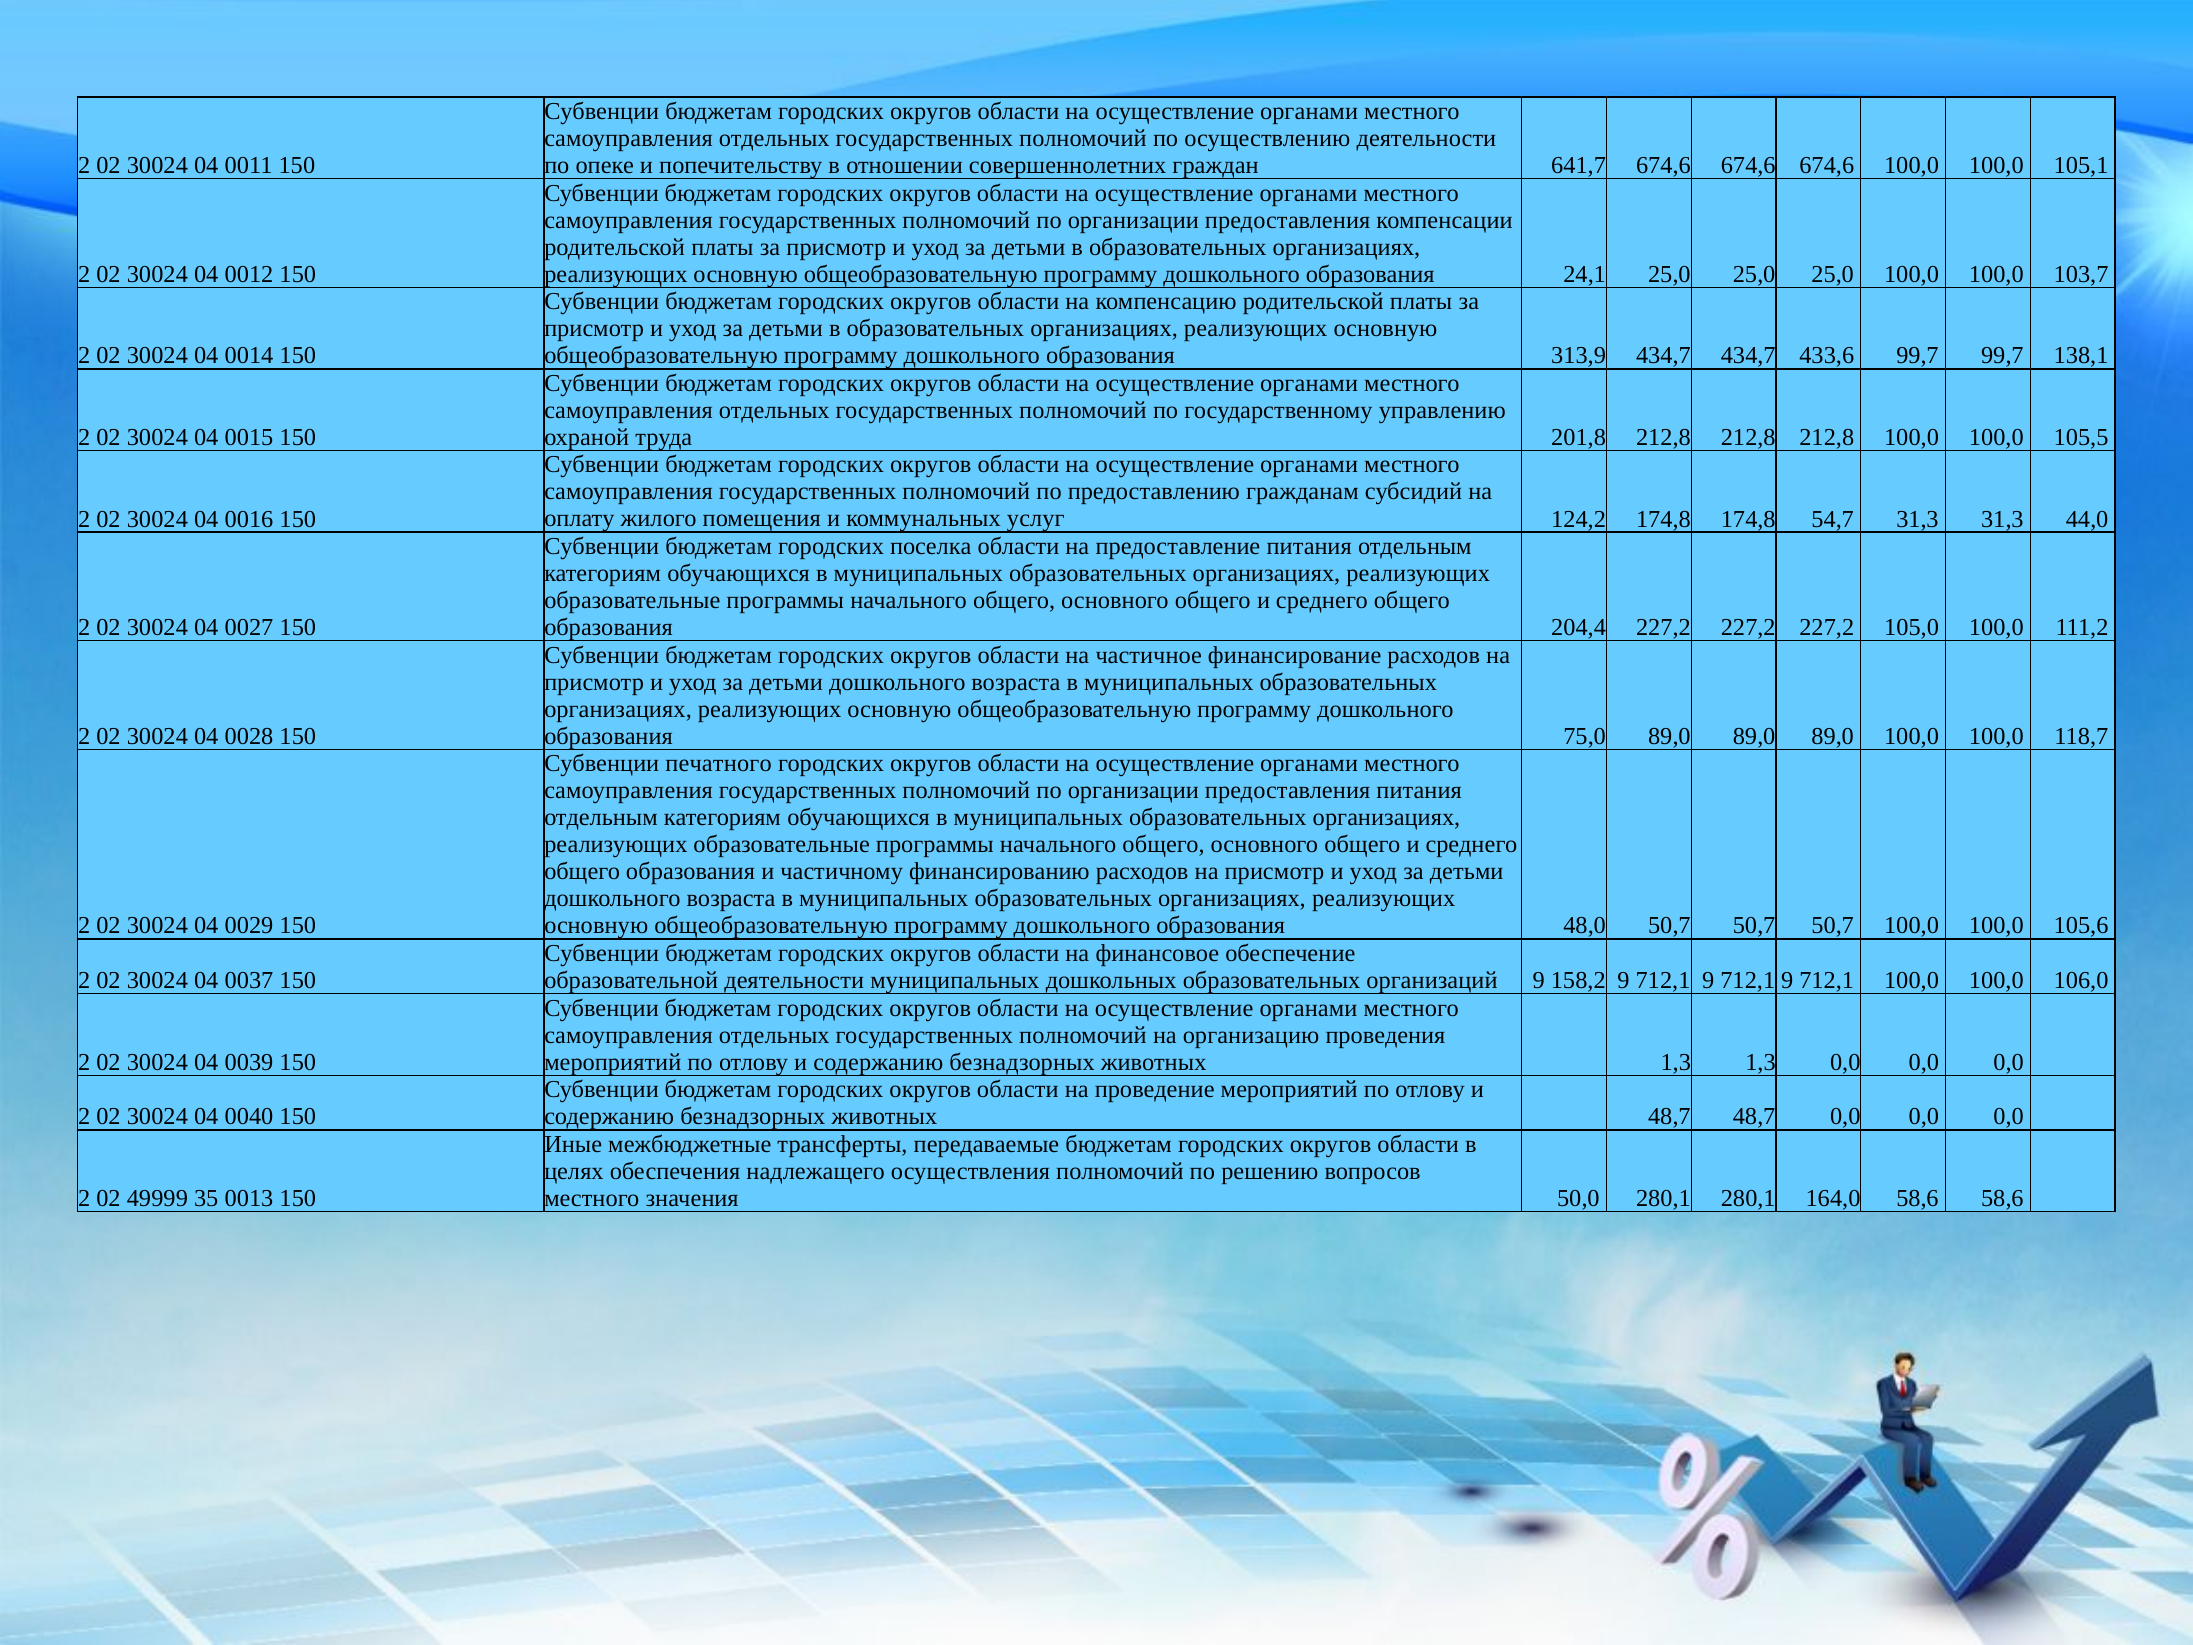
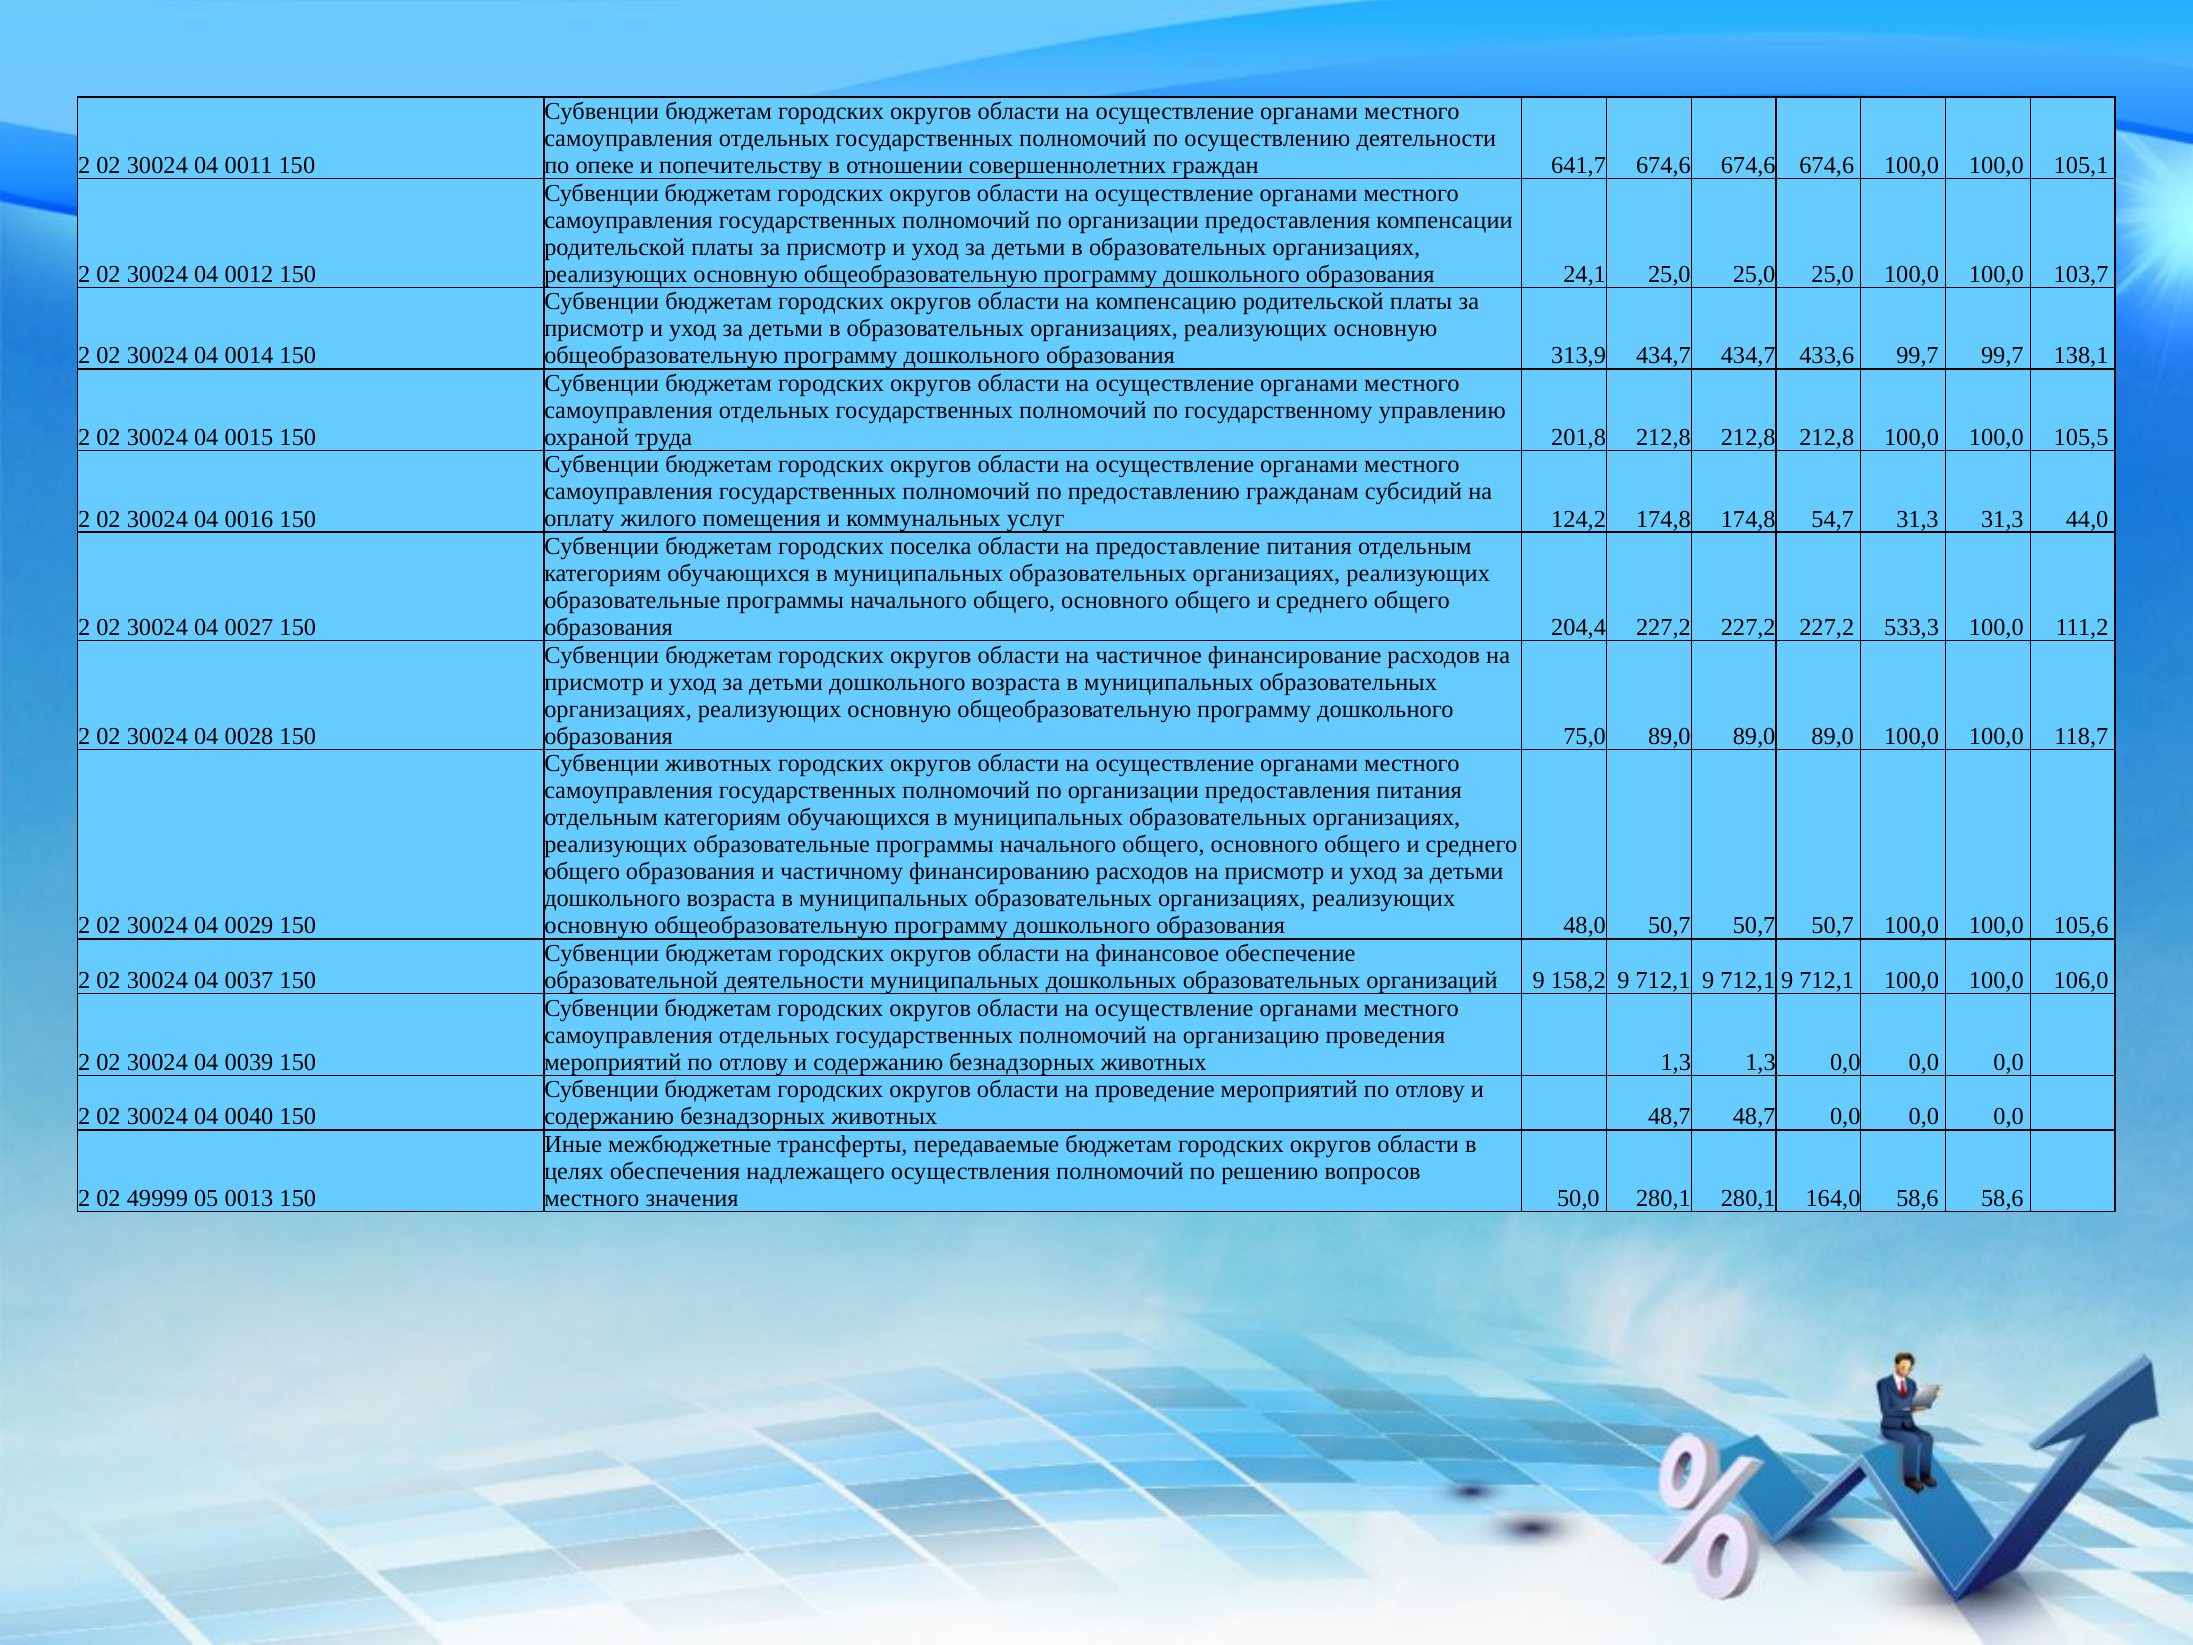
105,0: 105,0 -> 533,3
Cубвенции печатного: печатного -> животных
35: 35 -> 05
